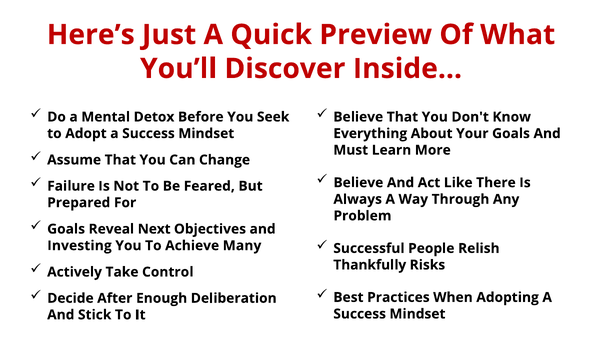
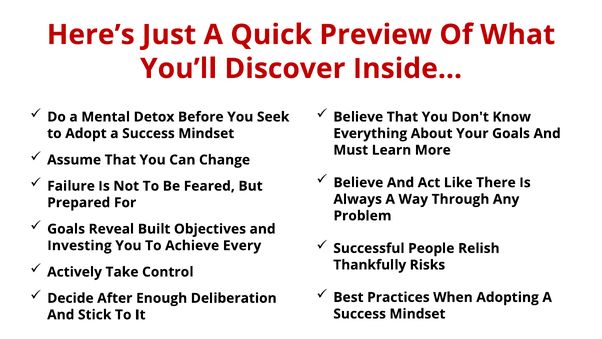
Next: Next -> Built
Many: Many -> Every
